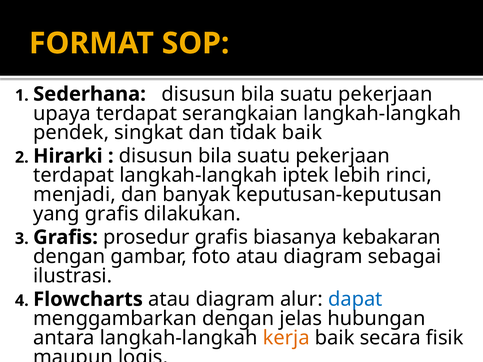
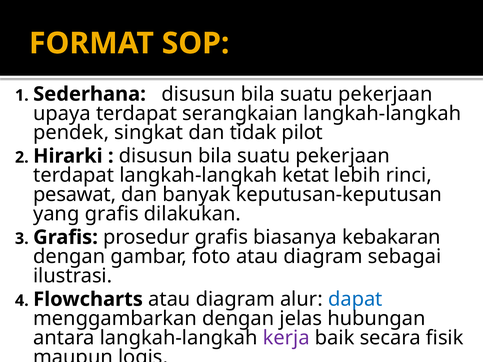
tidak baik: baik -> pilot
iptek: iptek -> ketat
menjadi: menjadi -> pesawat
kerja colour: orange -> purple
